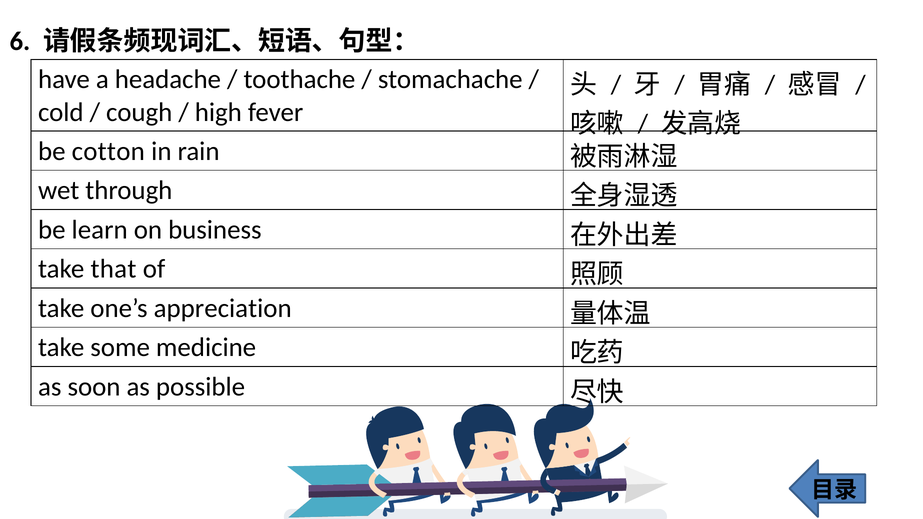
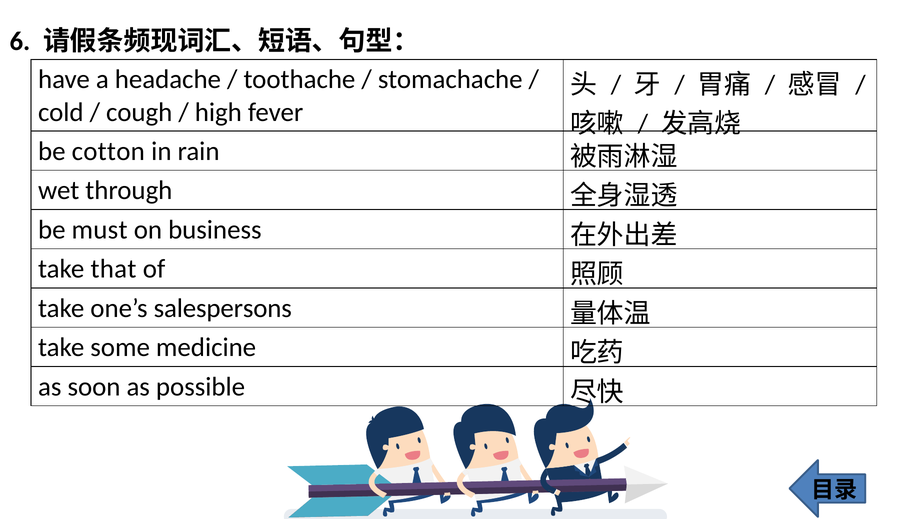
learn: learn -> must
appreciation: appreciation -> salespersons
